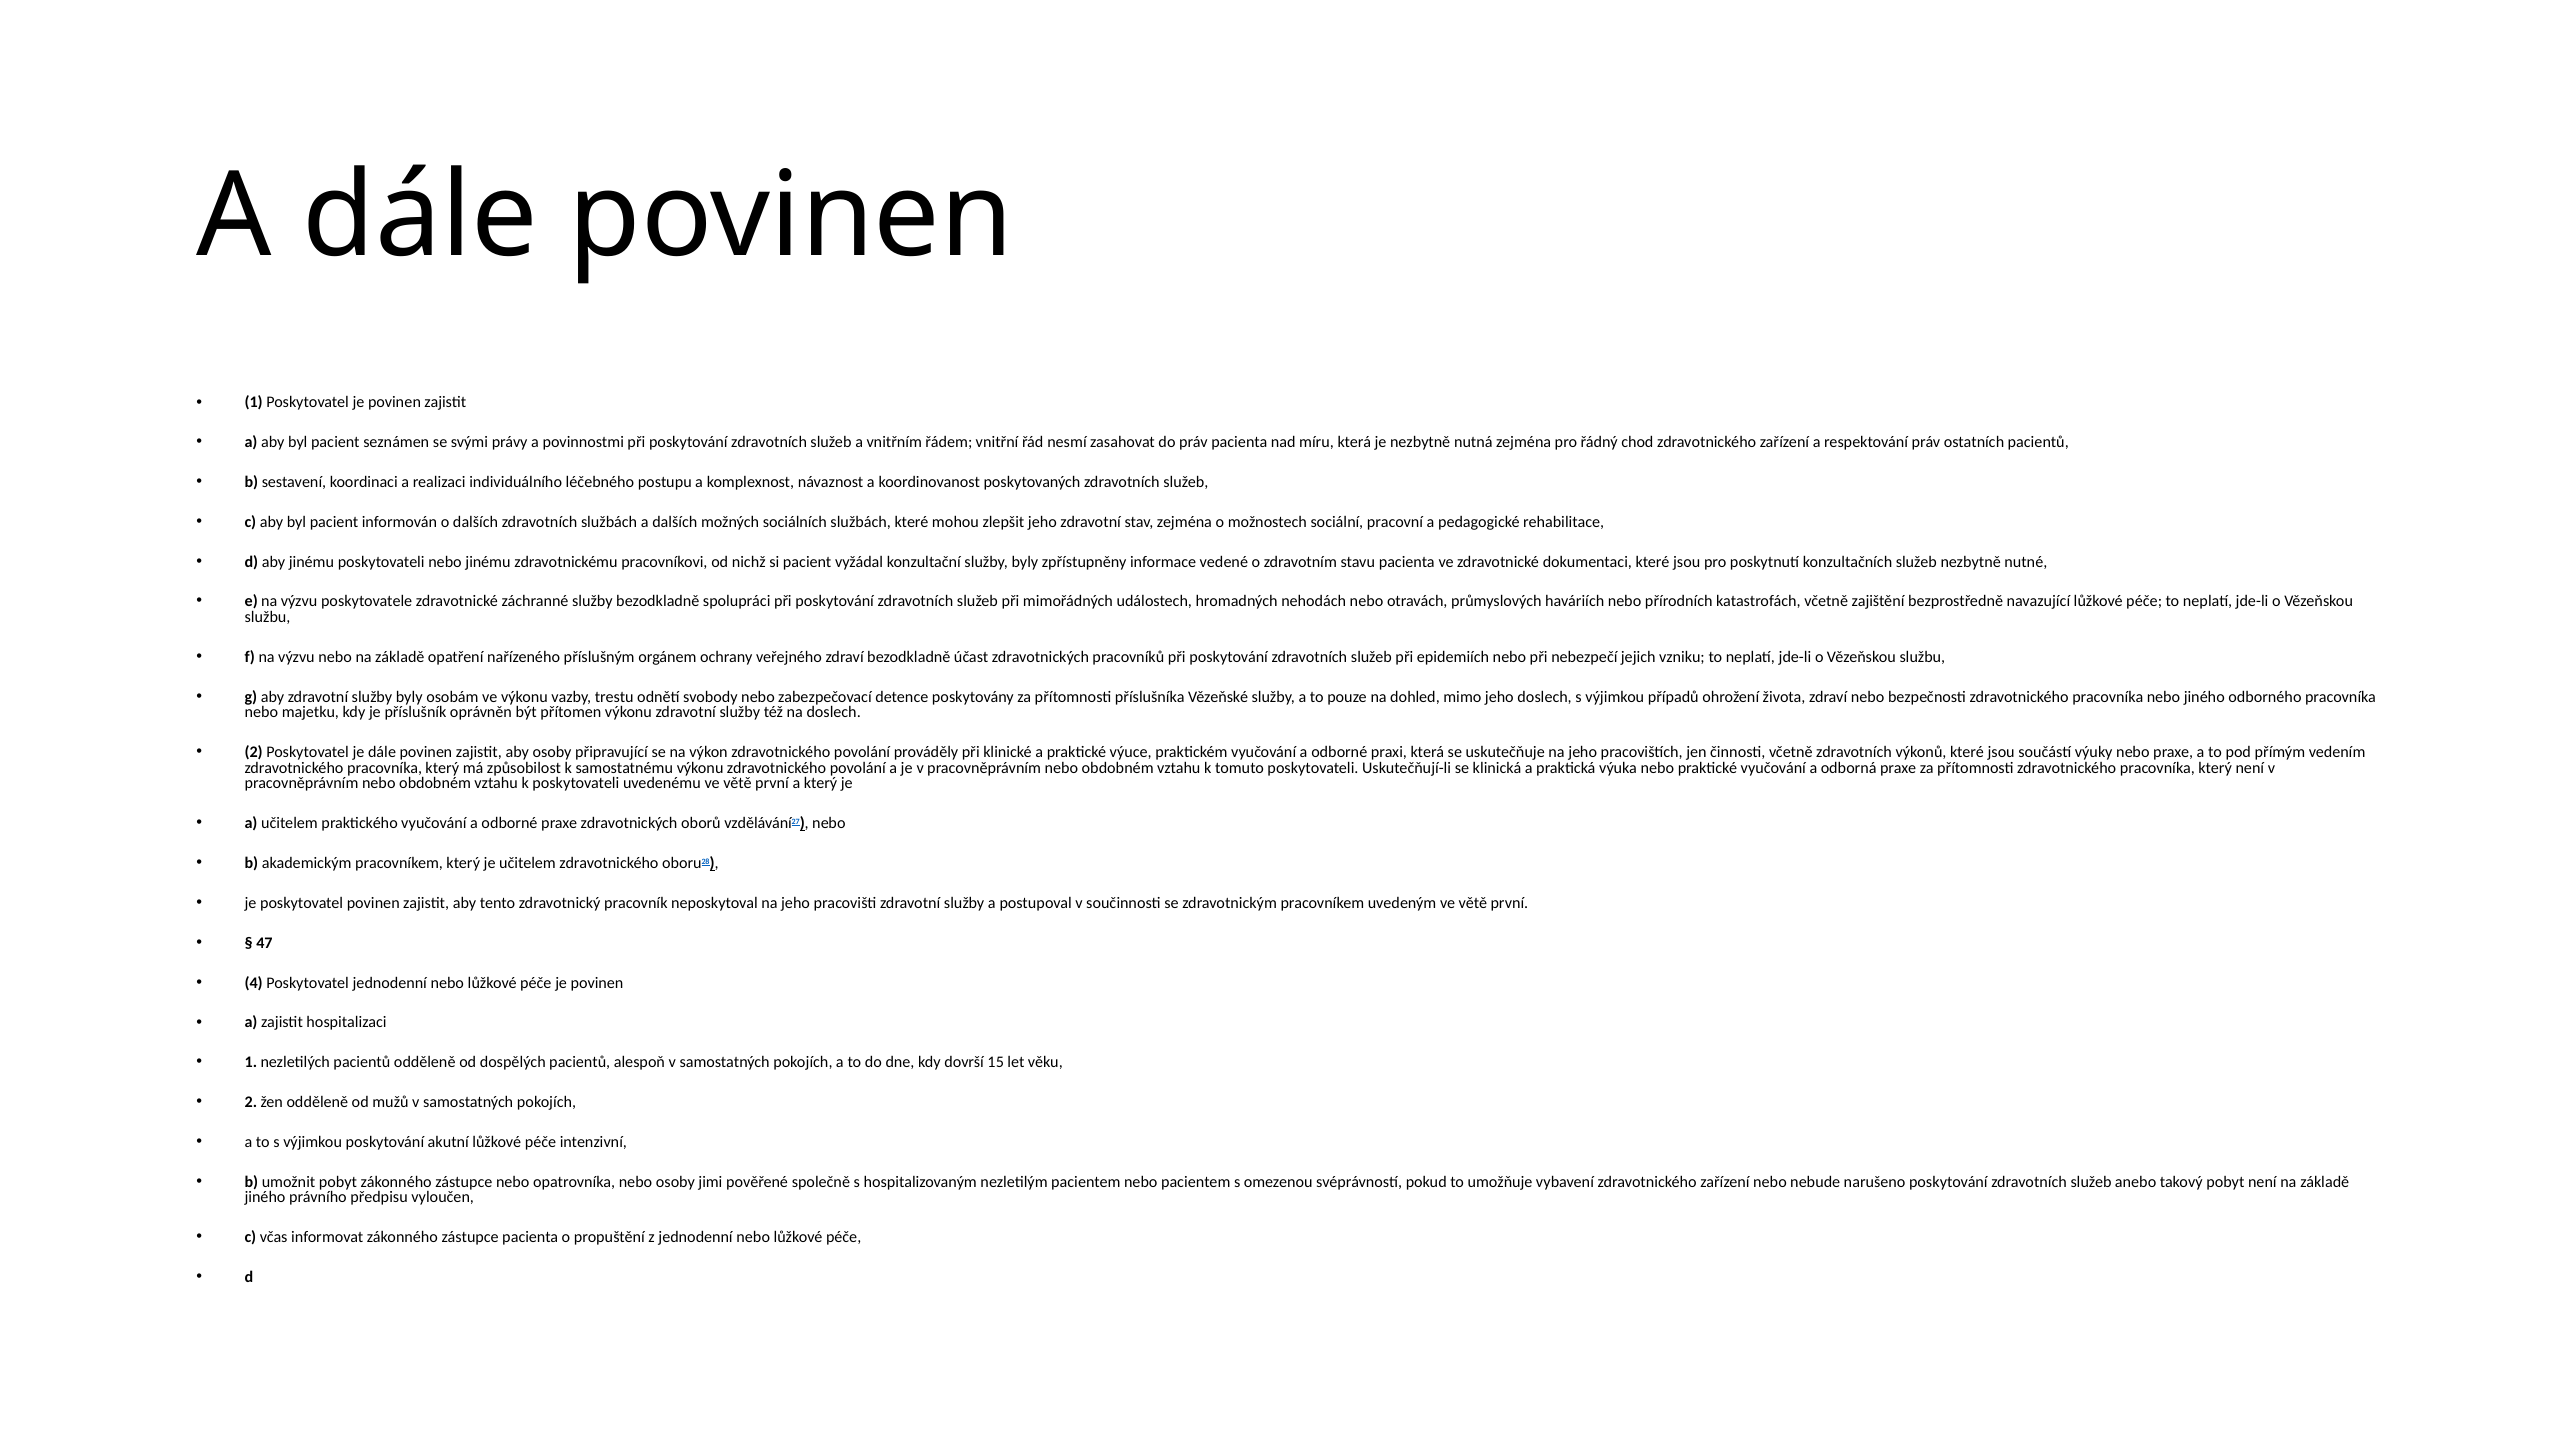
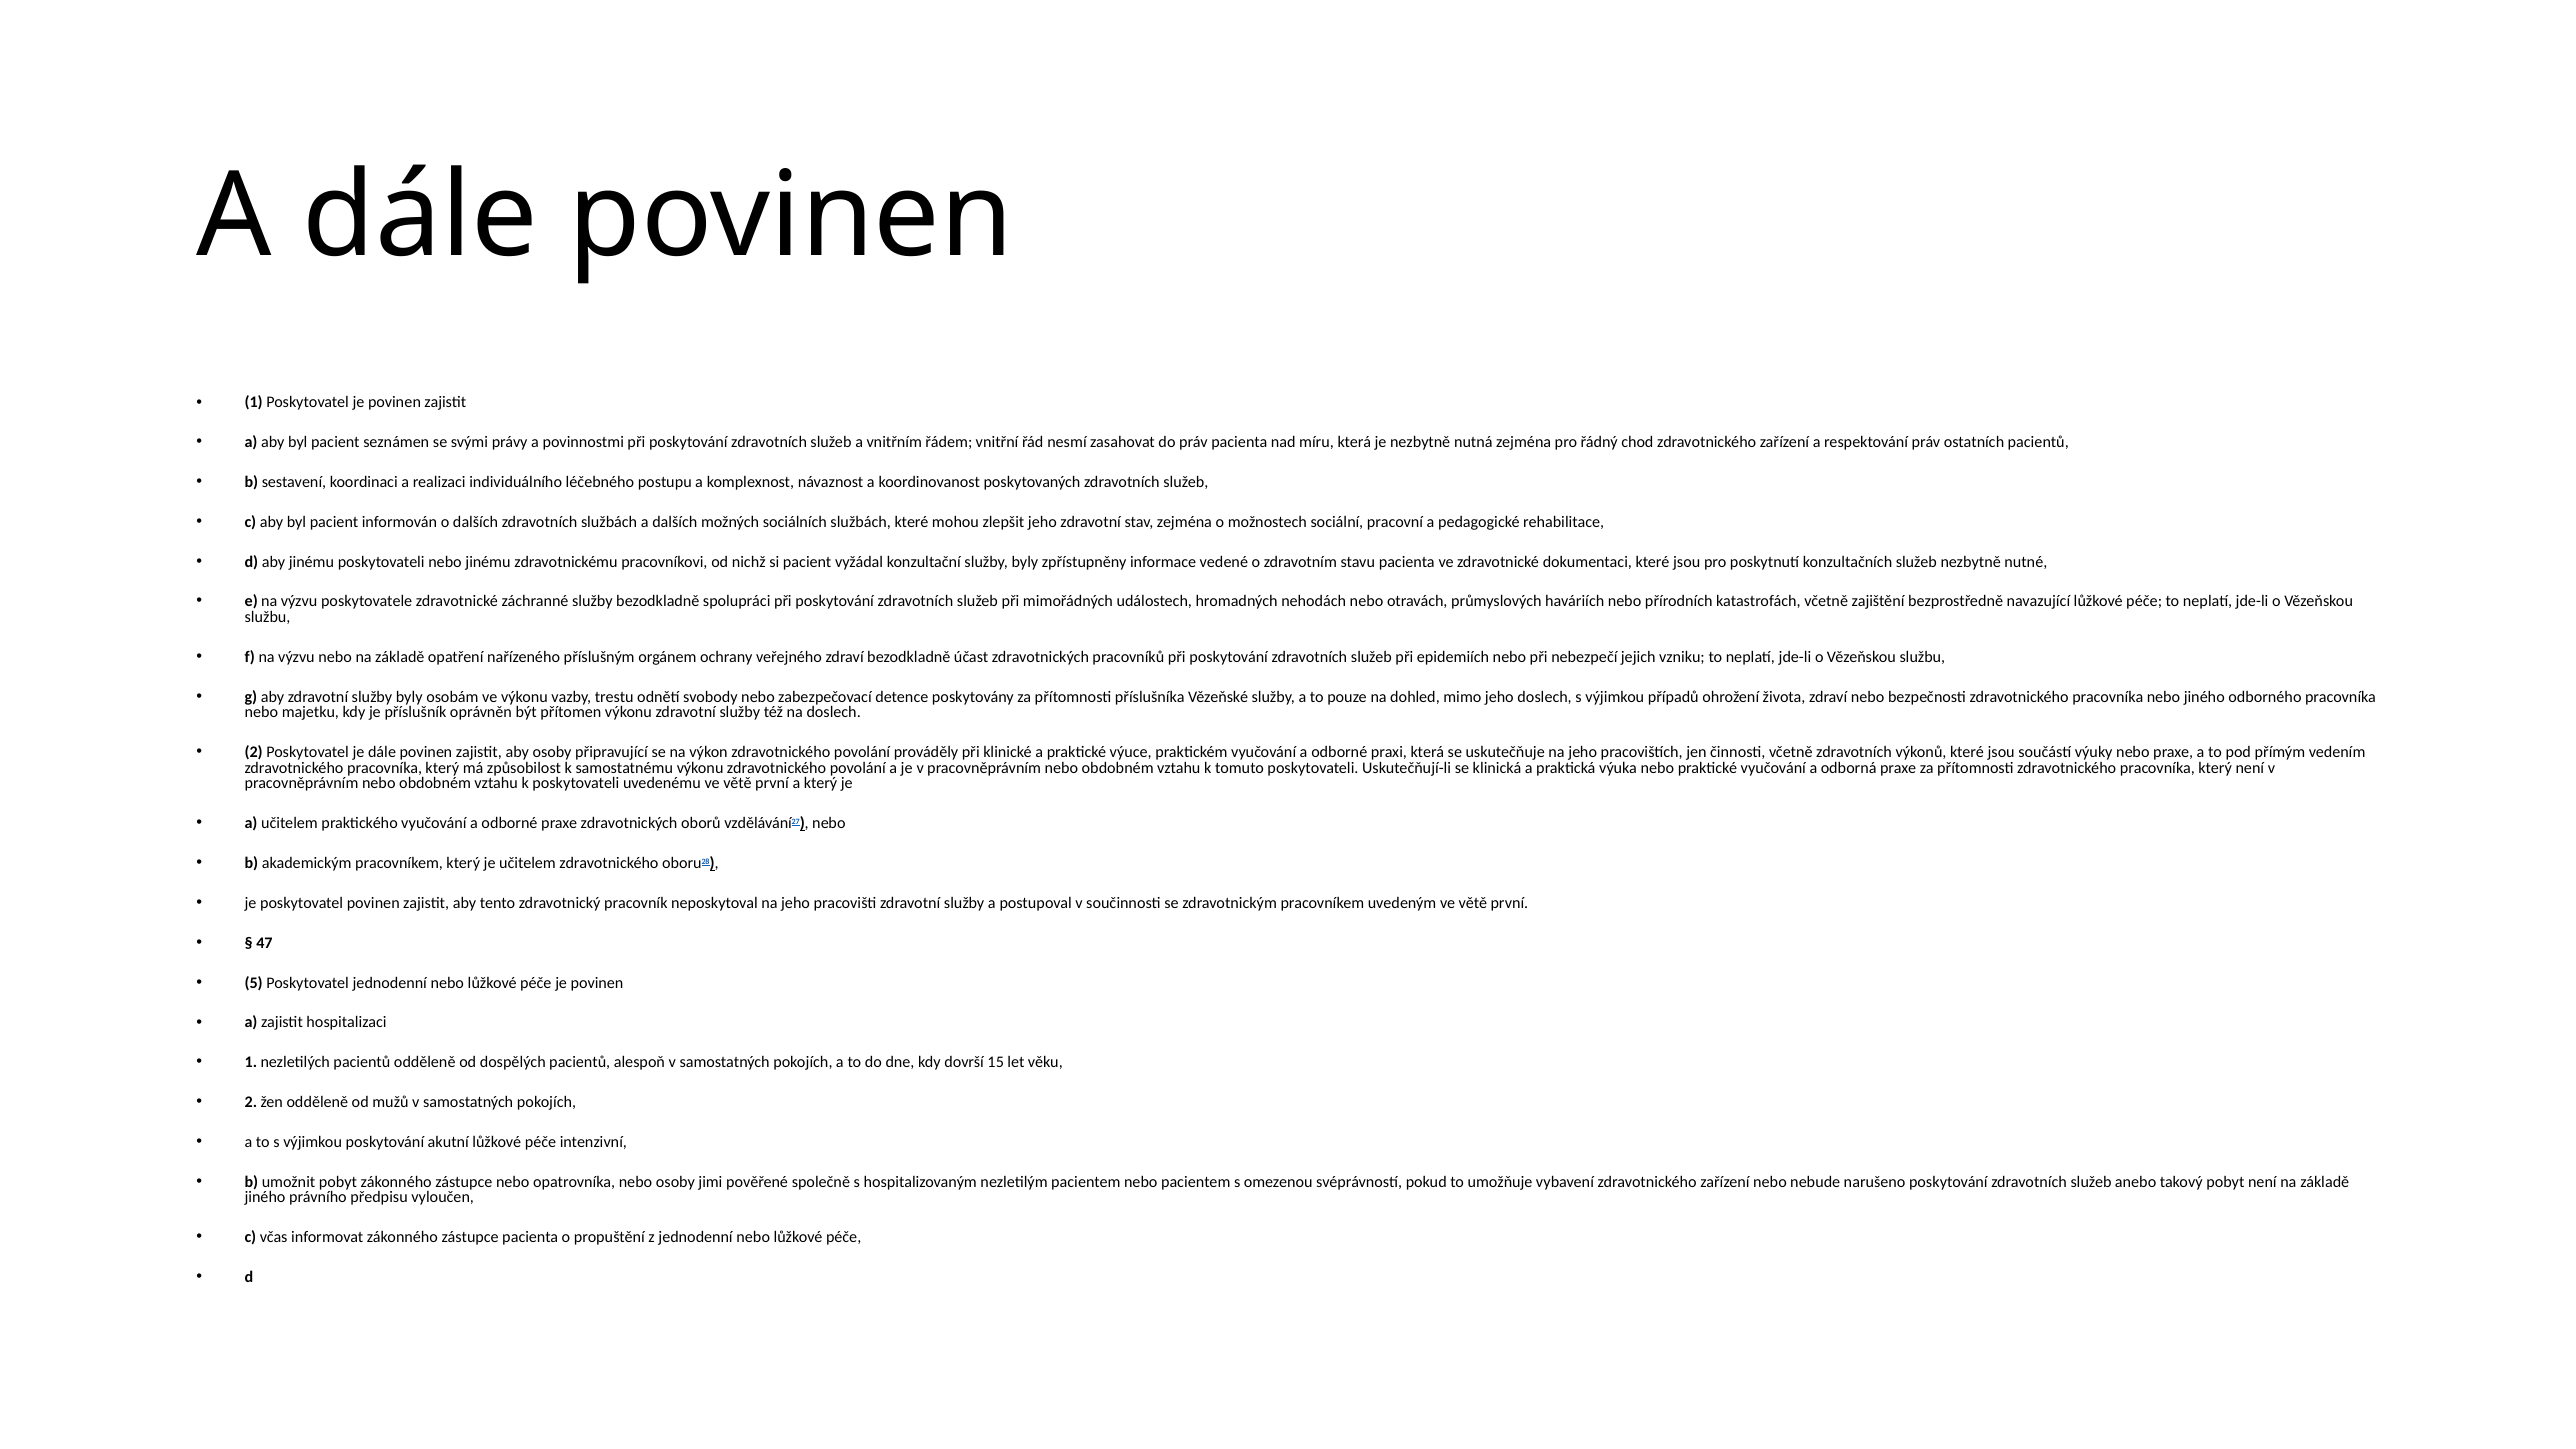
4: 4 -> 5
